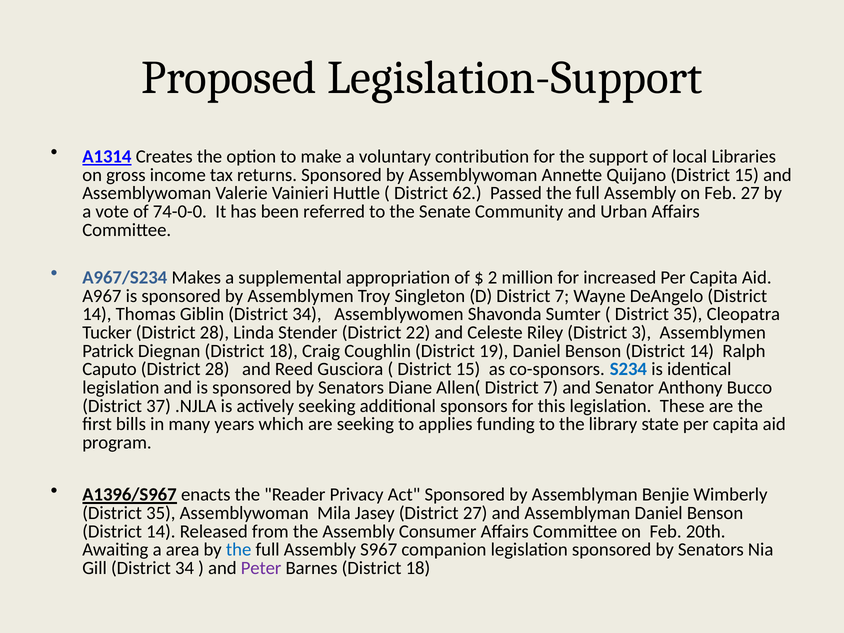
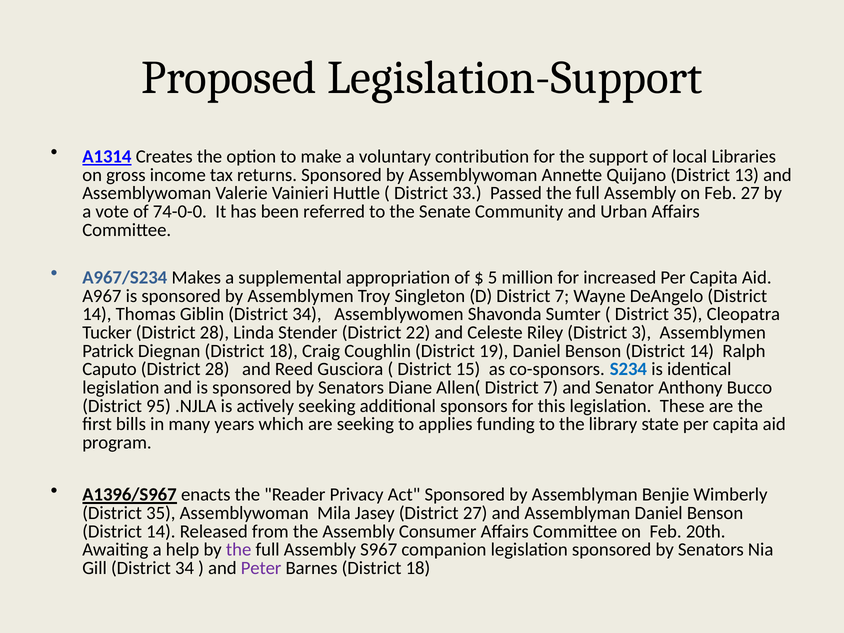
Quijano District 15: 15 -> 13
62: 62 -> 33
2: 2 -> 5
37: 37 -> 95
area: area -> help
the at (239, 550) colour: blue -> purple
